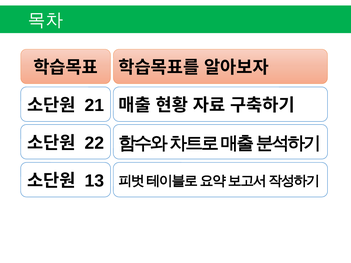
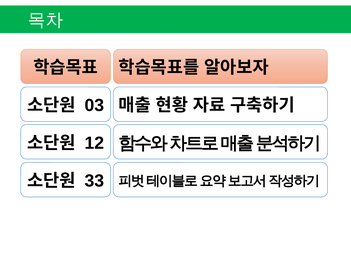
21: 21 -> 03
22: 22 -> 12
13: 13 -> 33
